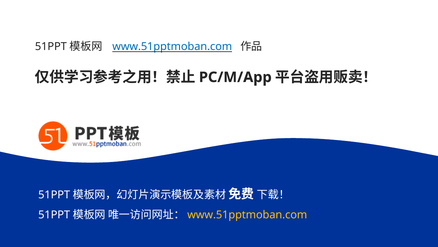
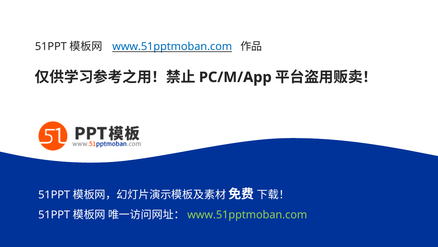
www.51pptmoban.com at (247, 214) colour: yellow -> light green
